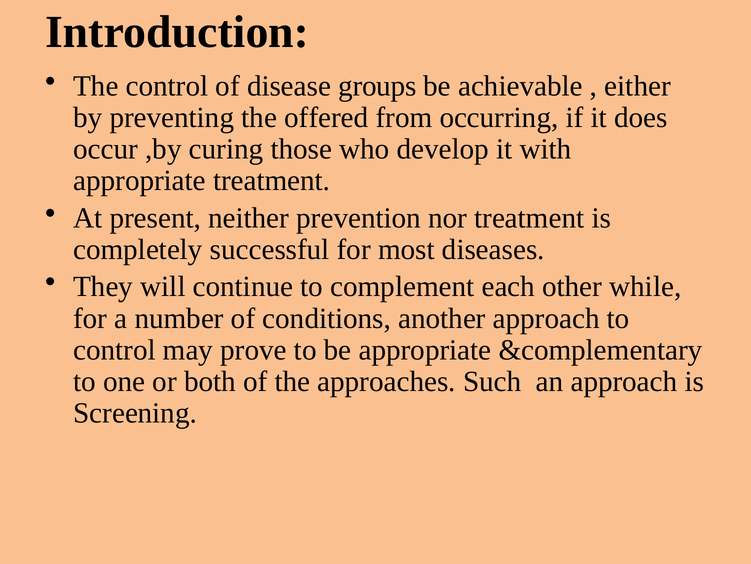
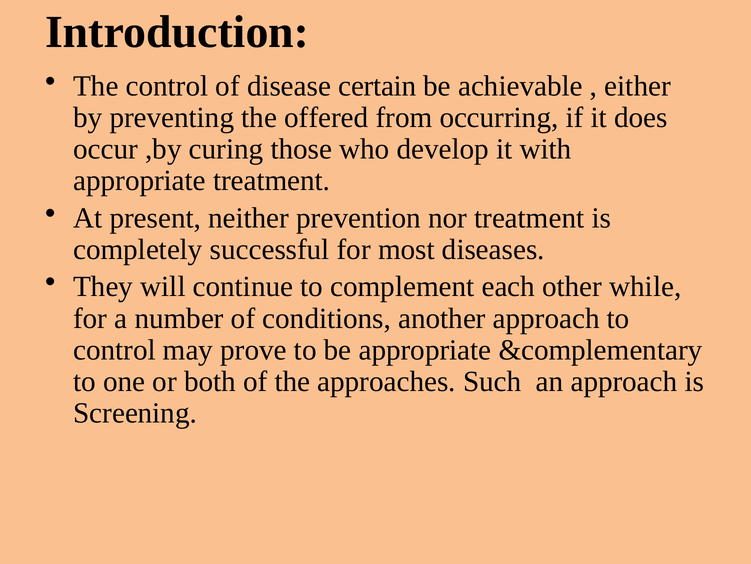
groups: groups -> certain
